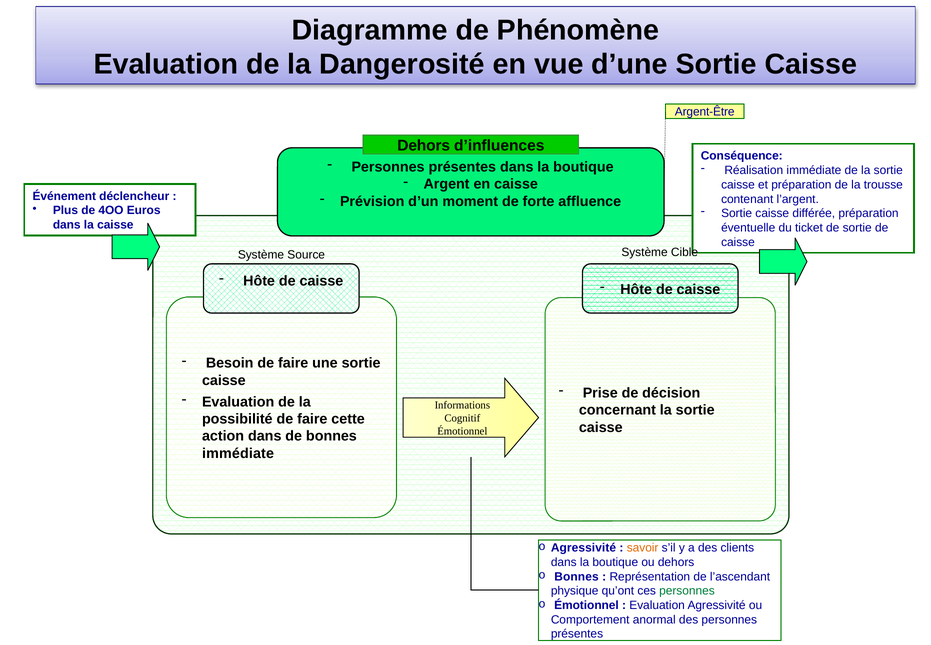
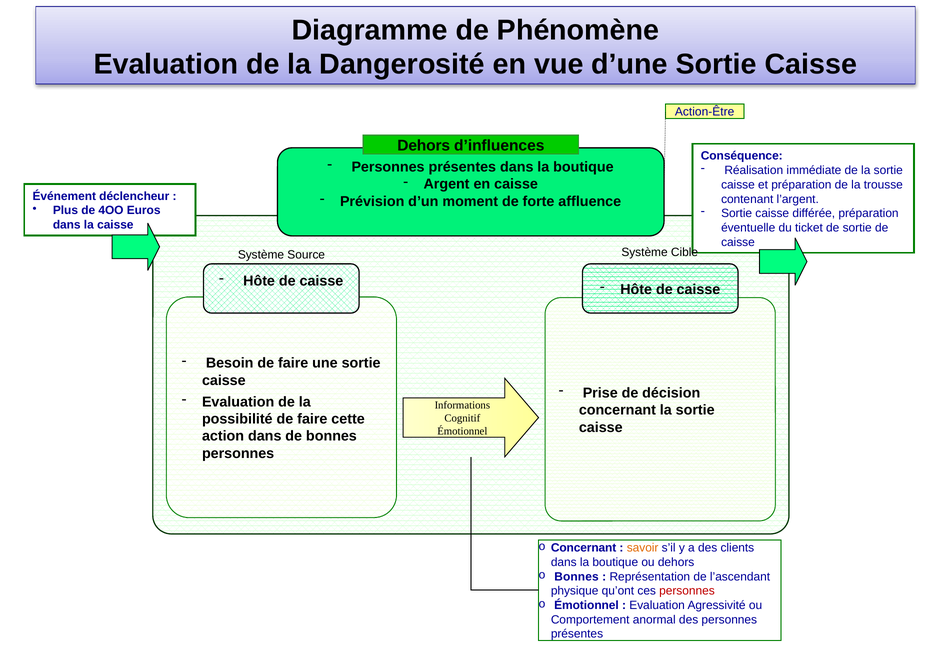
Argent-Être: Argent-Être -> Action-Être
immédiate at (238, 453): immédiate -> personnes
Agressivité at (583, 548): Agressivité -> Concernant
personnes at (687, 591) colour: green -> red
